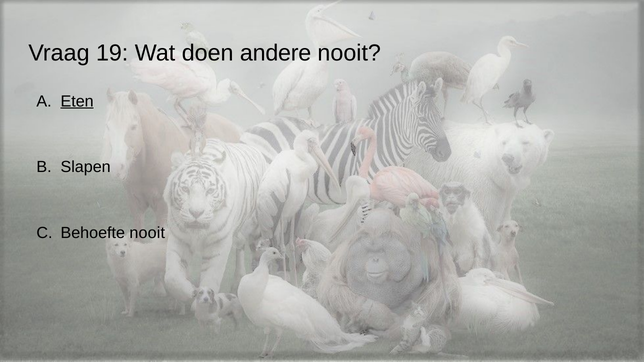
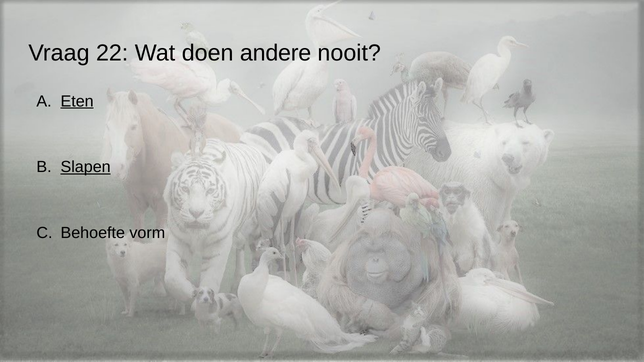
19: 19 -> 22
Slapen underline: none -> present
Behoefte nooit: nooit -> vorm
